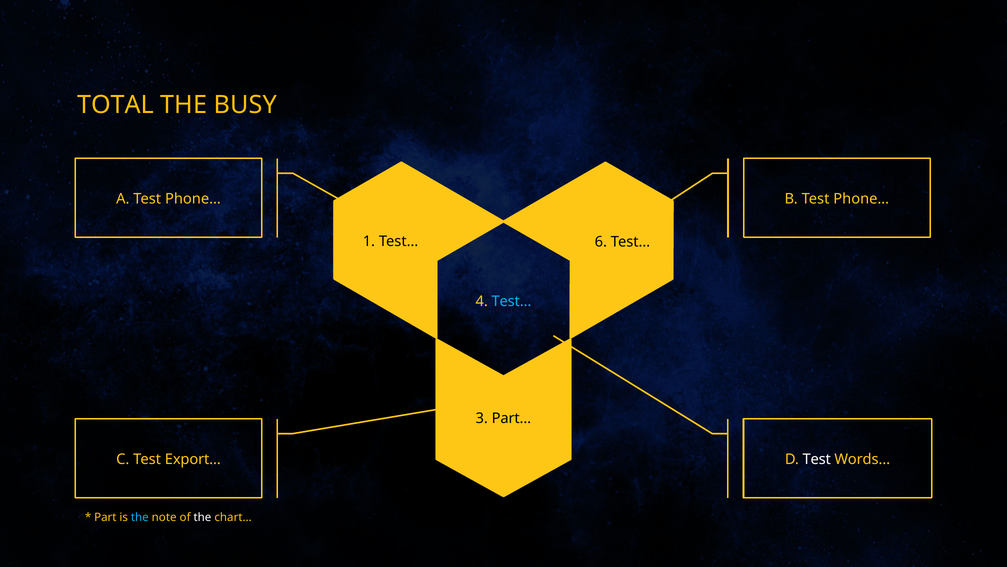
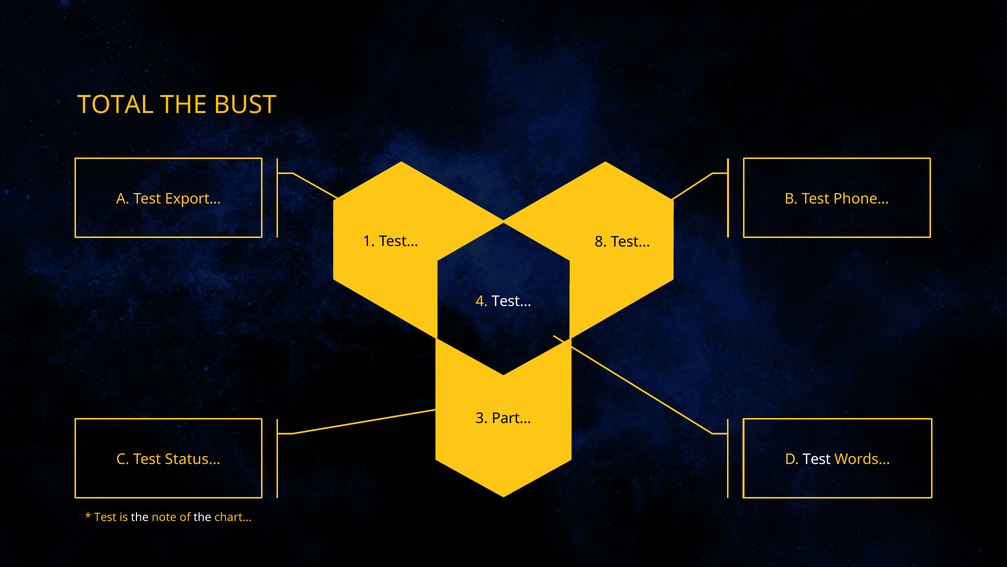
BUSY: BUSY -> BUST
A Test Phone…: Phone… -> Export…
6: 6 -> 8
Test… at (511, 301) colour: light blue -> white
Export…: Export… -> Status…
Part at (105, 517): Part -> Test
the at (140, 517) colour: light blue -> white
